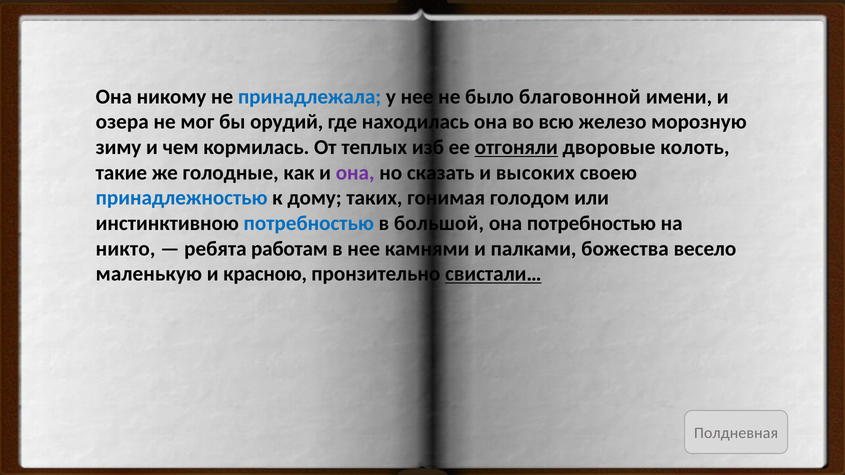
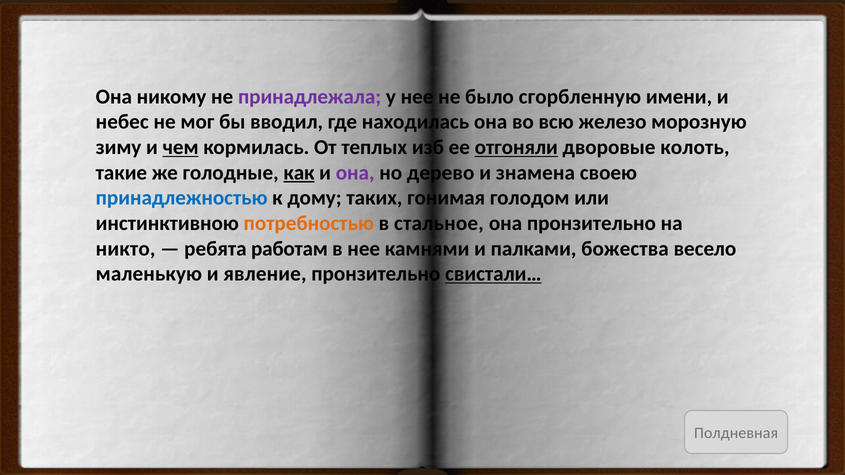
принадлежала colour: blue -> purple
благовонной: благовонной -> сгорбленную
озера: озера -> небес
орудий: орудий -> вводил
чем underline: none -> present
как underline: none -> present
сказать: сказать -> дерево
высоких: высоких -> знамена
потребностью at (309, 223) colour: blue -> orange
большой: большой -> стальное
она потребностью: потребностью -> пронзительно
красною: красною -> явление
